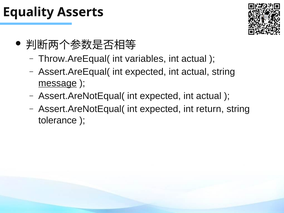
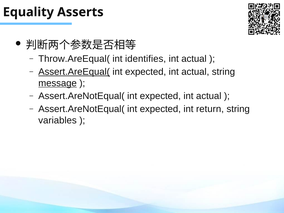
variables: variables -> identifies
Assert.AreEqual( underline: none -> present
tolerance: tolerance -> variables
